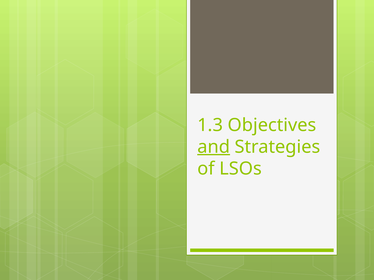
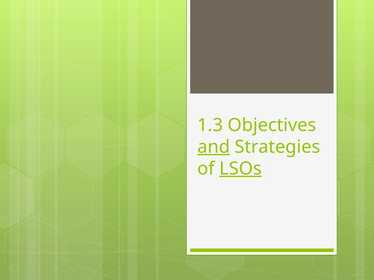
LSOs underline: none -> present
